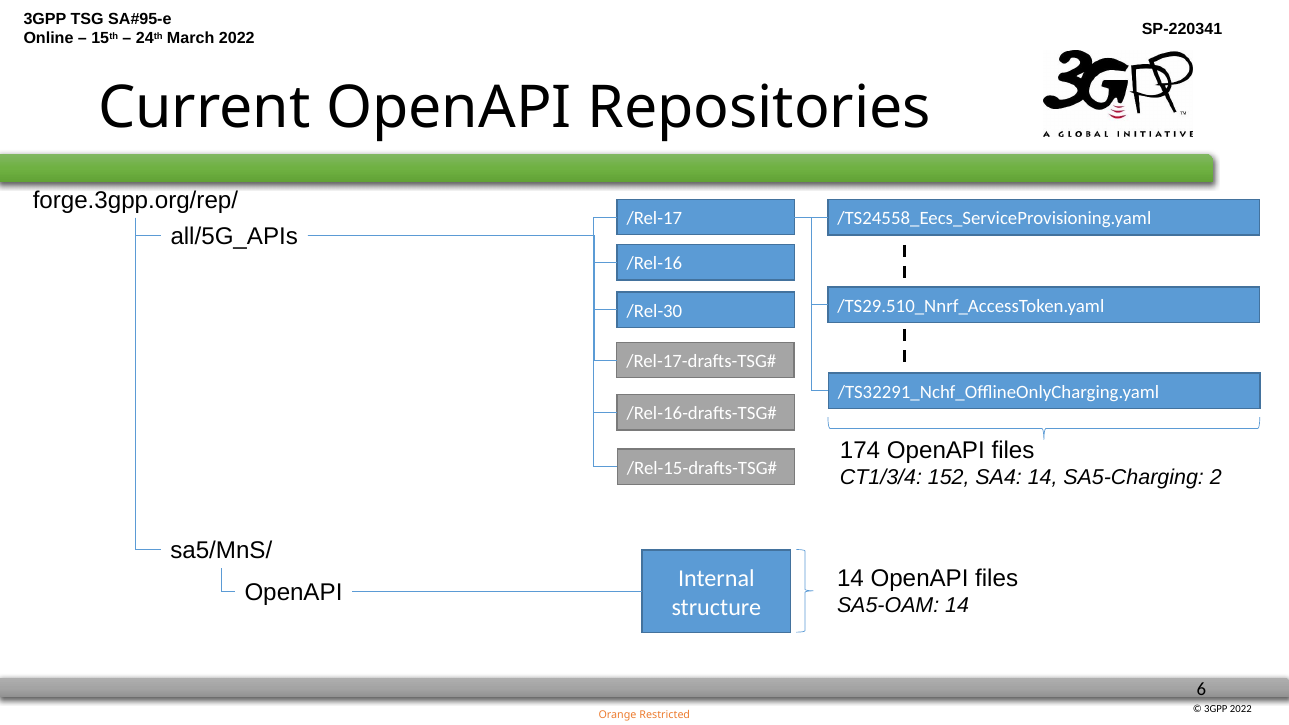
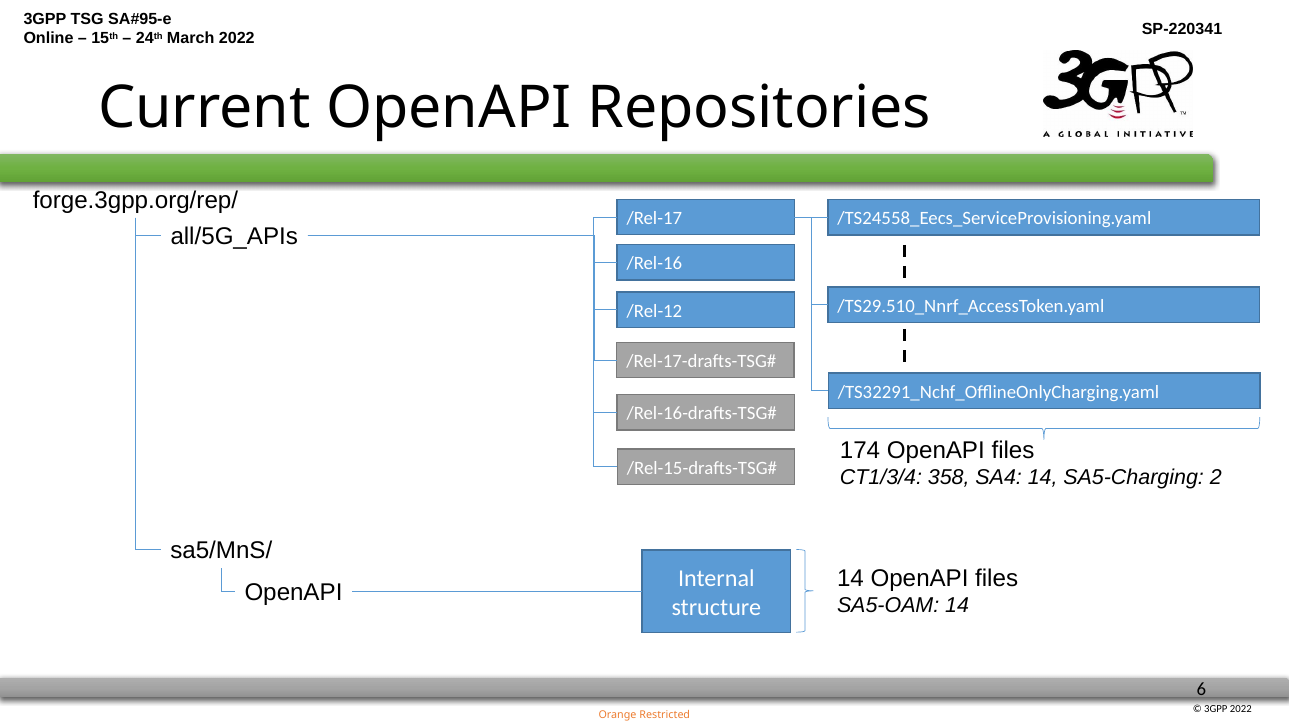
/Rel-30: /Rel-30 -> /Rel-12
152: 152 -> 358
